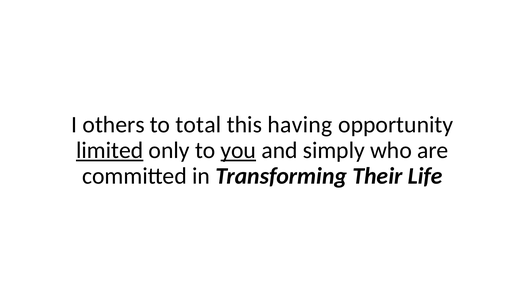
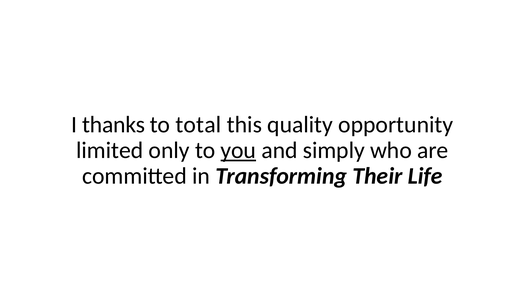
others: others -> thanks
having: having -> quality
limited underline: present -> none
